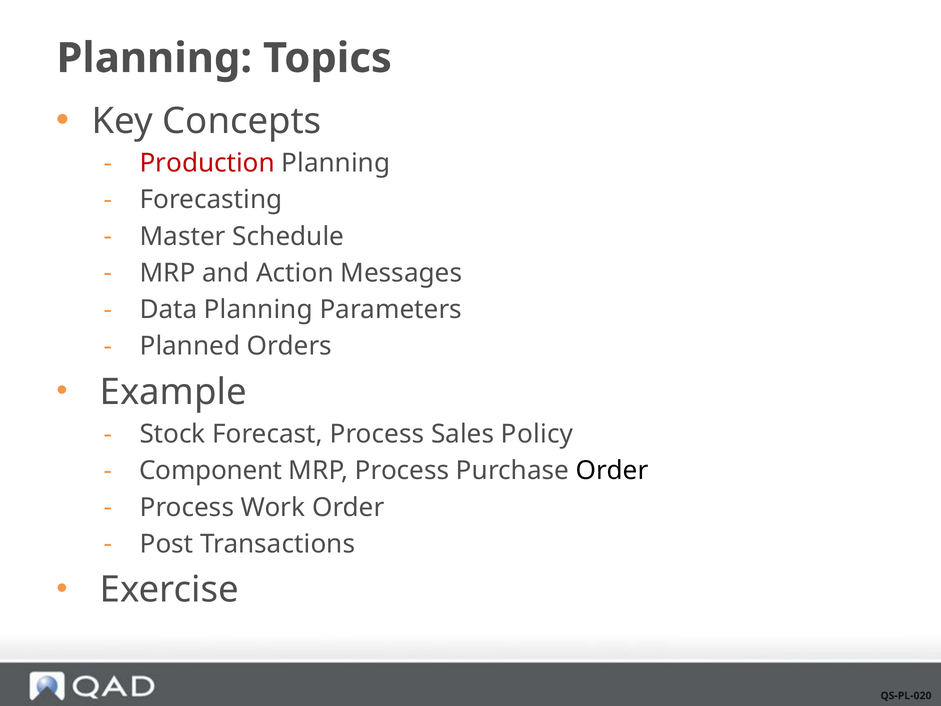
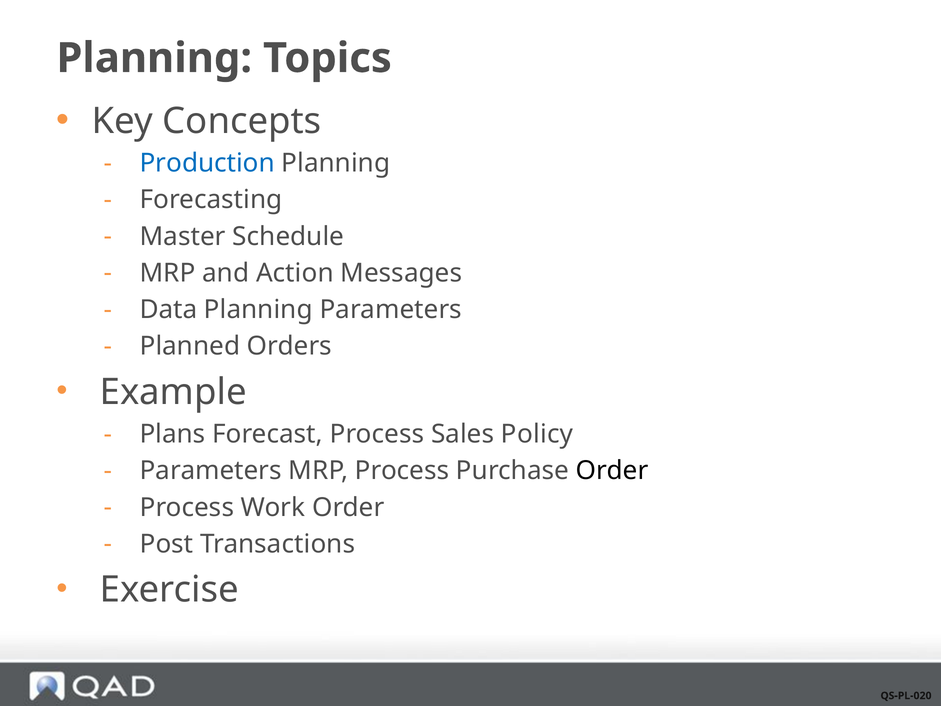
Production colour: red -> blue
Stock: Stock -> Plans
Component at (211, 471): Component -> Parameters
